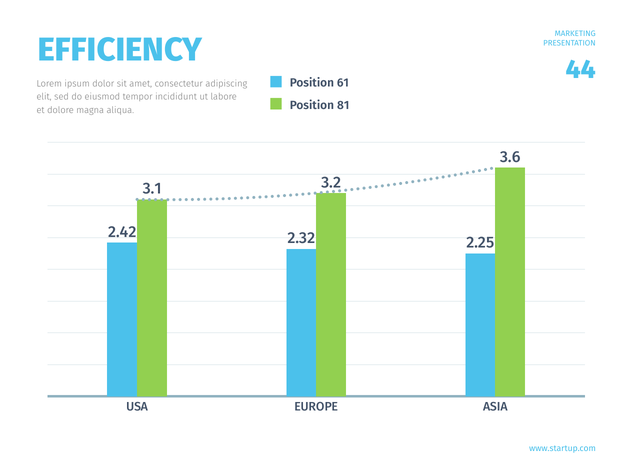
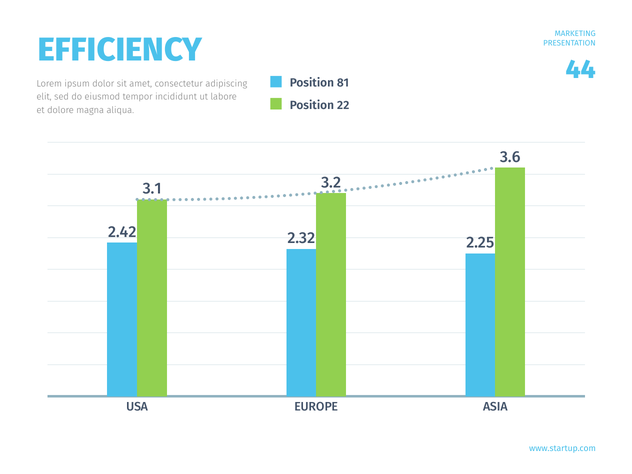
61: 61 -> 81
81: 81 -> 22
